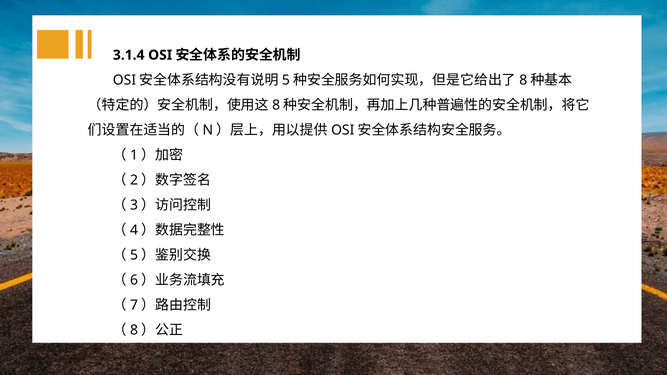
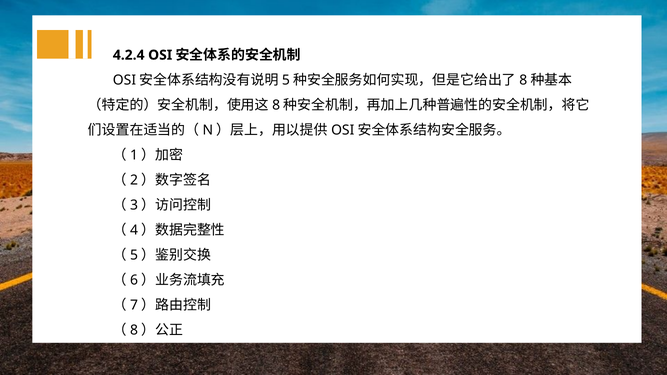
3.1.4: 3.1.4 -> 4.2.4
